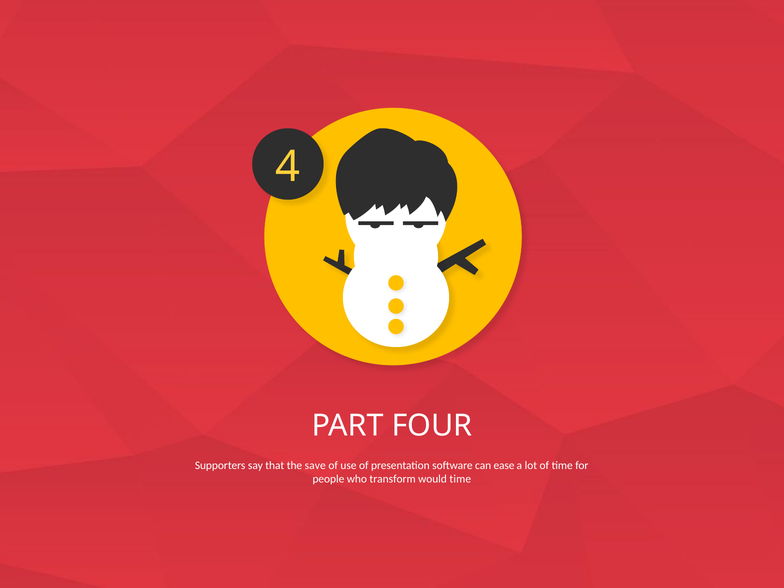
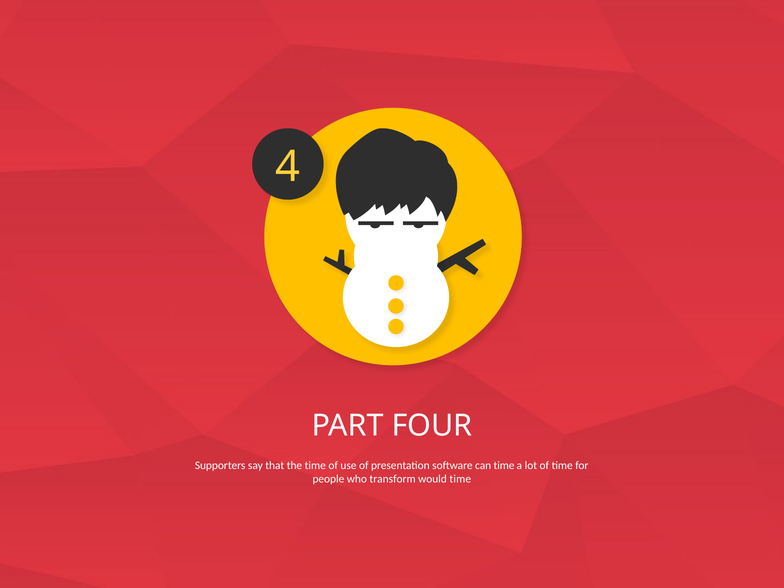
the save: save -> time
can ease: ease -> time
